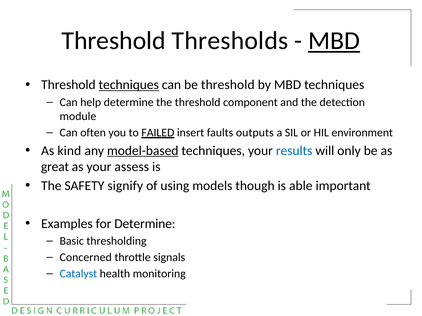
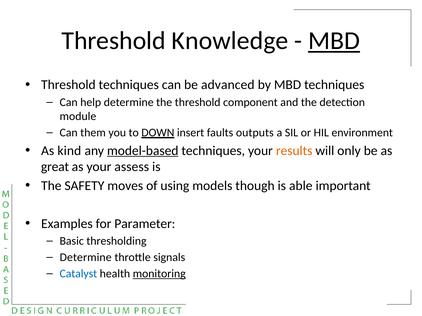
Thresholds: Thresholds -> Knowledge
techniques at (129, 85) underline: present -> none
be threshold: threshold -> advanced
often: often -> them
FAILED: FAILED -> DOWN
results colour: blue -> orange
signify: signify -> moves
for Determine: Determine -> Parameter
Concerned at (86, 258): Concerned -> Determine
monitoring underline: none -> present
